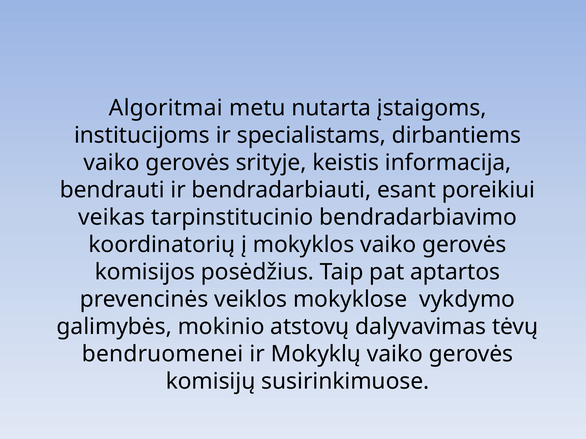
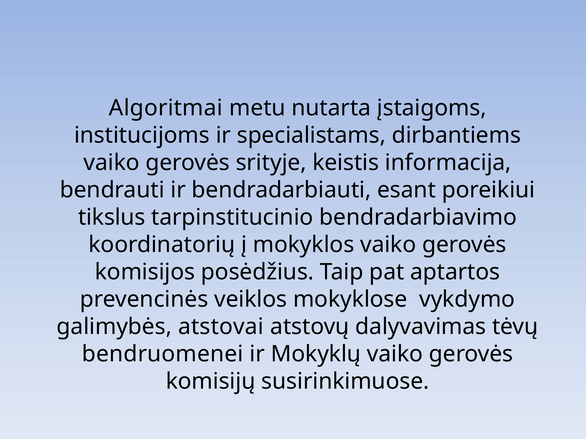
veikas: veikas -> tikslus
mokinio: mokinio -> atstovai
